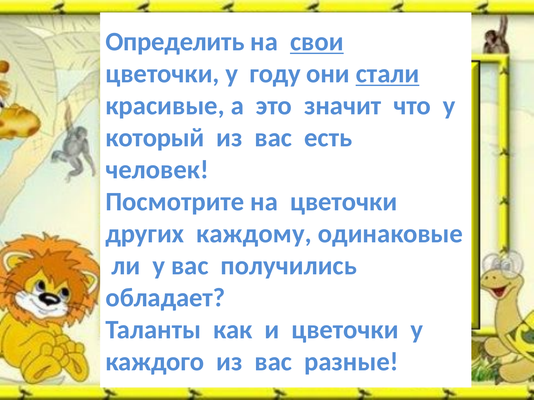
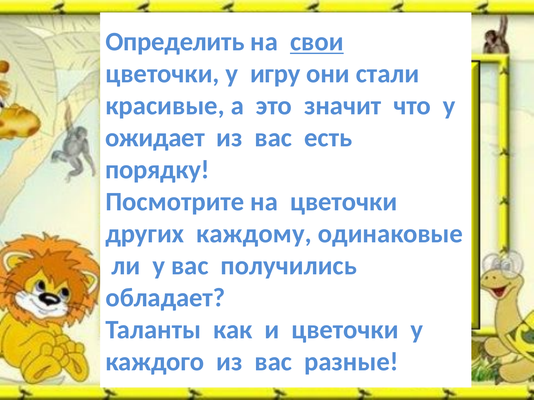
году: году -> игру
стали underline: present -> none
который: который -> ожидает
человек: человек -> порядку
